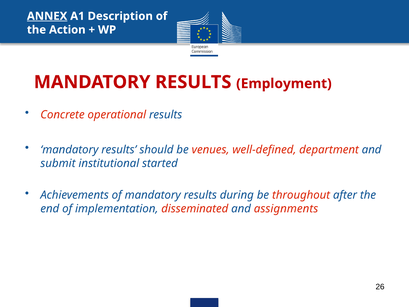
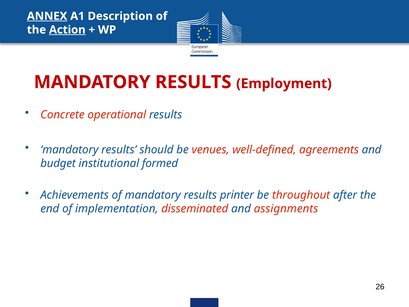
Action underline: none -> present
department: department -> agreements
submit: submit -> budget
started: started -> formed
during: during -> printer
